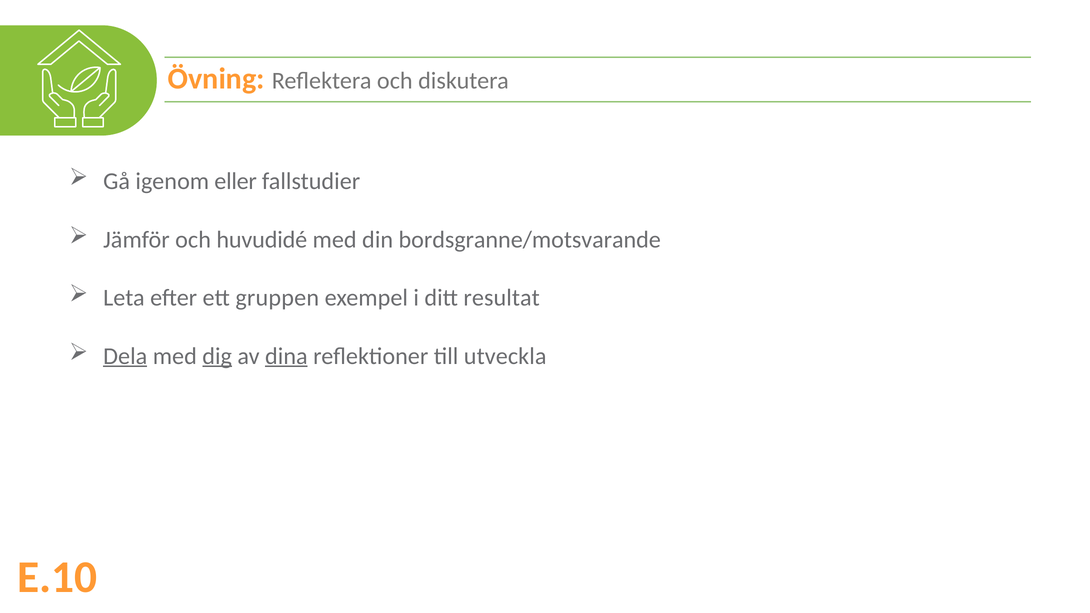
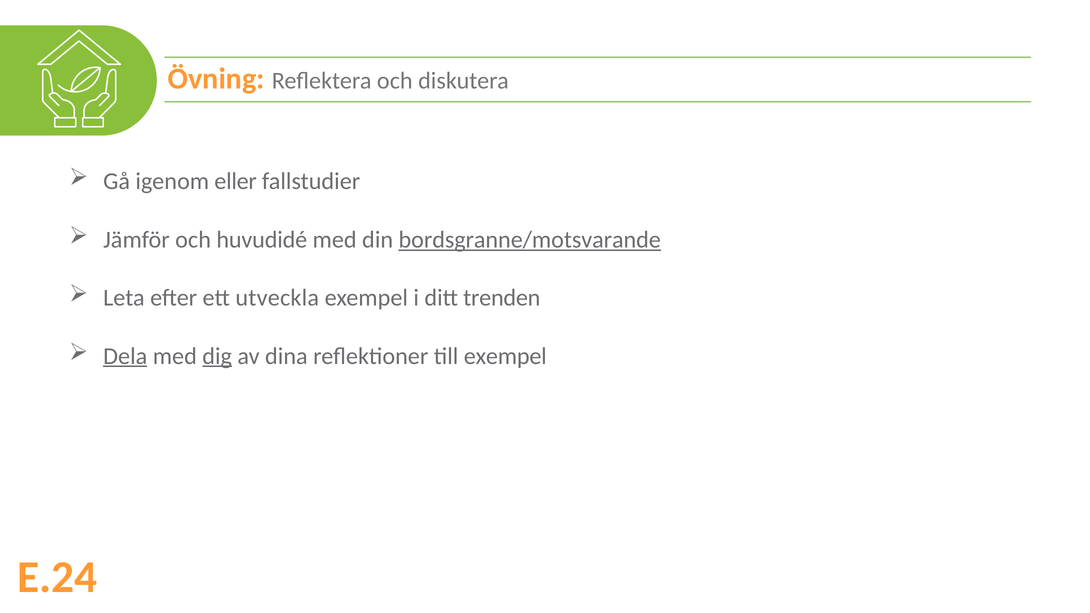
bordsgranne/motsvarande underline: none -> present
gruppen: gruppen -> utveckla
resultat: resultat -> trenden
dina underline: present -> none
till utveckla: utveckla -> exempel
E.10: E.10 -> E.24
